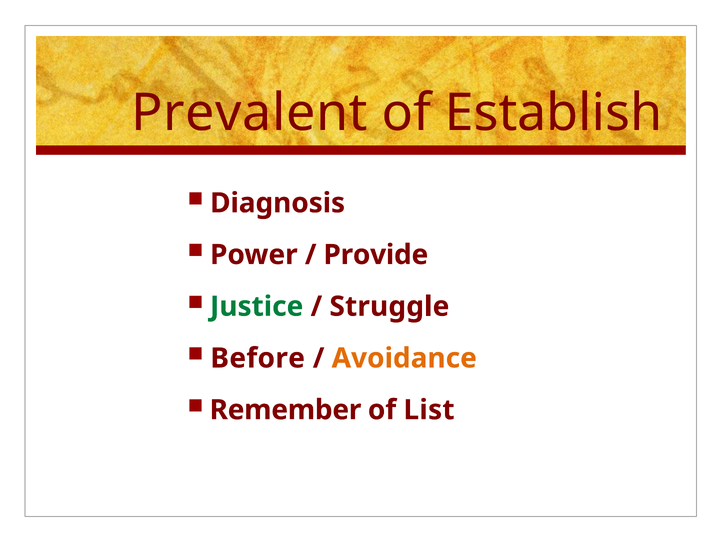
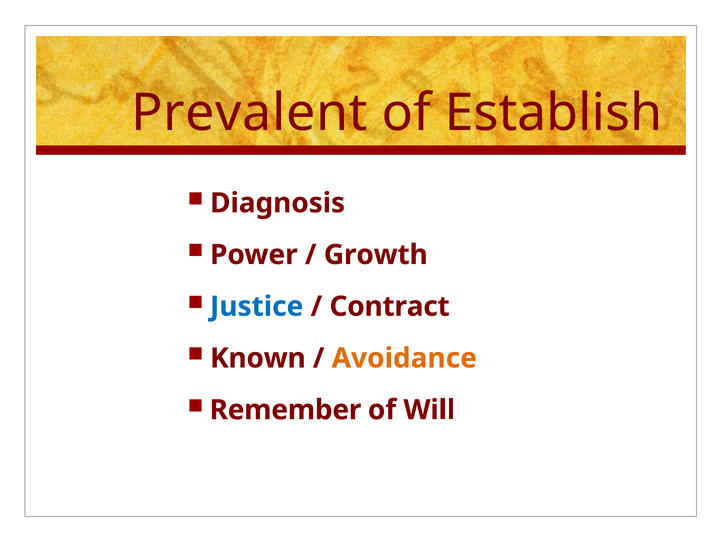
Provide: Provide -> Growth
Justice colour: green -> blue
Struggle: Struggle -> Contract
Before: Before -> Known
List: List -> Will
